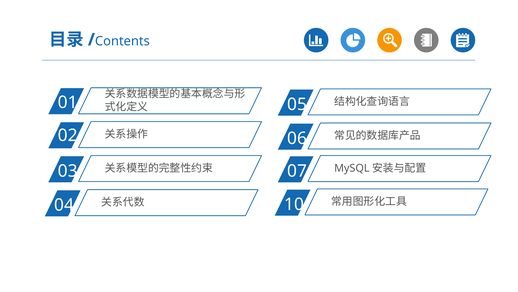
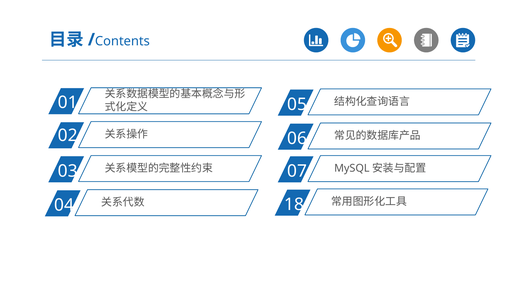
10: 10 -> 18
